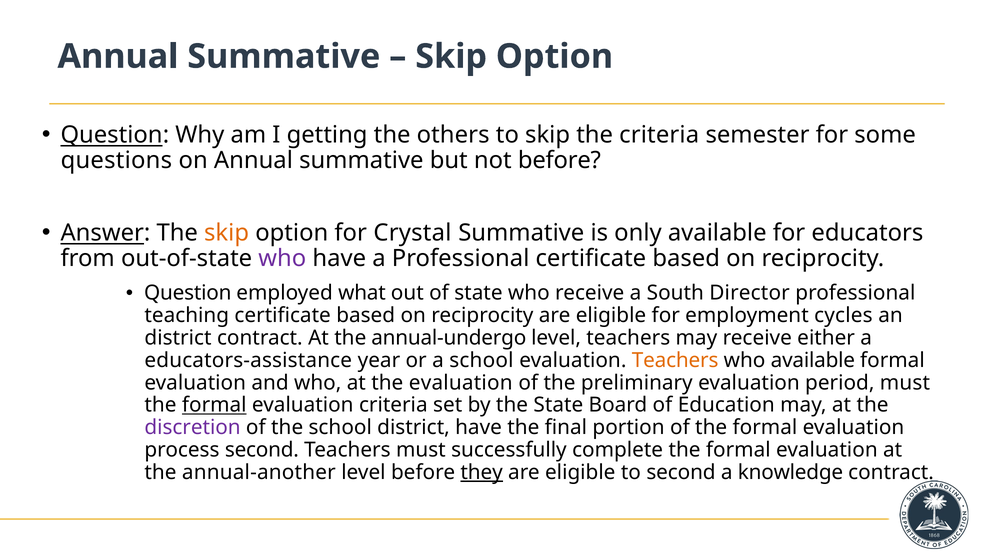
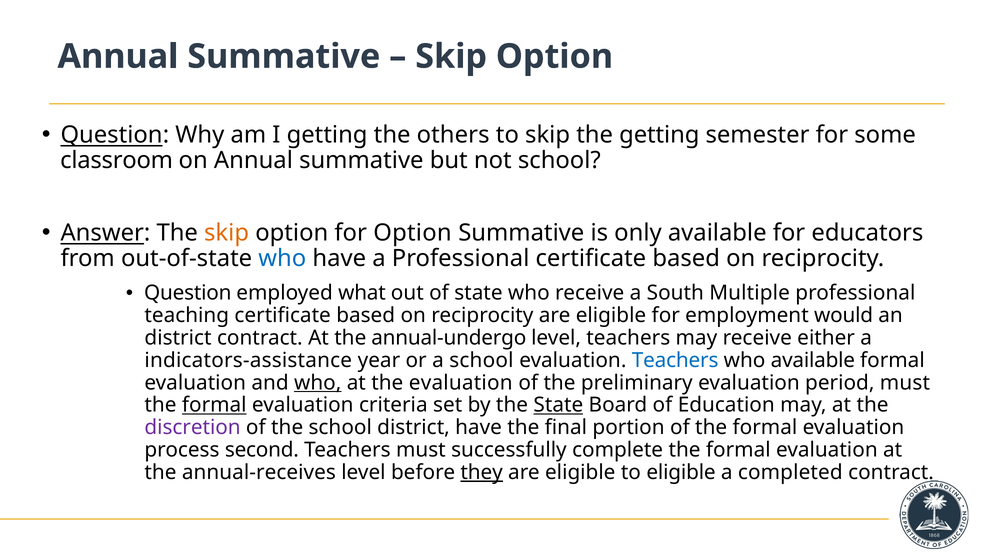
the criteria: criteria -> getting
questions: questions -> classroom
not before: before -> school
for Crystal: Crystal -> Option
who at (282, 258) colour: purple -> blue
Director: Director -> Multiple
cycles: cycles -> would
educators-assistance: educators-assistance -> indicators-assistance
Teachers at (675, 360) colour: orange -> blue
who at (318, 382) underline: none -> present
State at (558, 405) underline: none -> present
annual-another: annual-another -> annual-receives
to second: second -> eligible
knowledge: knowledge -> completed
